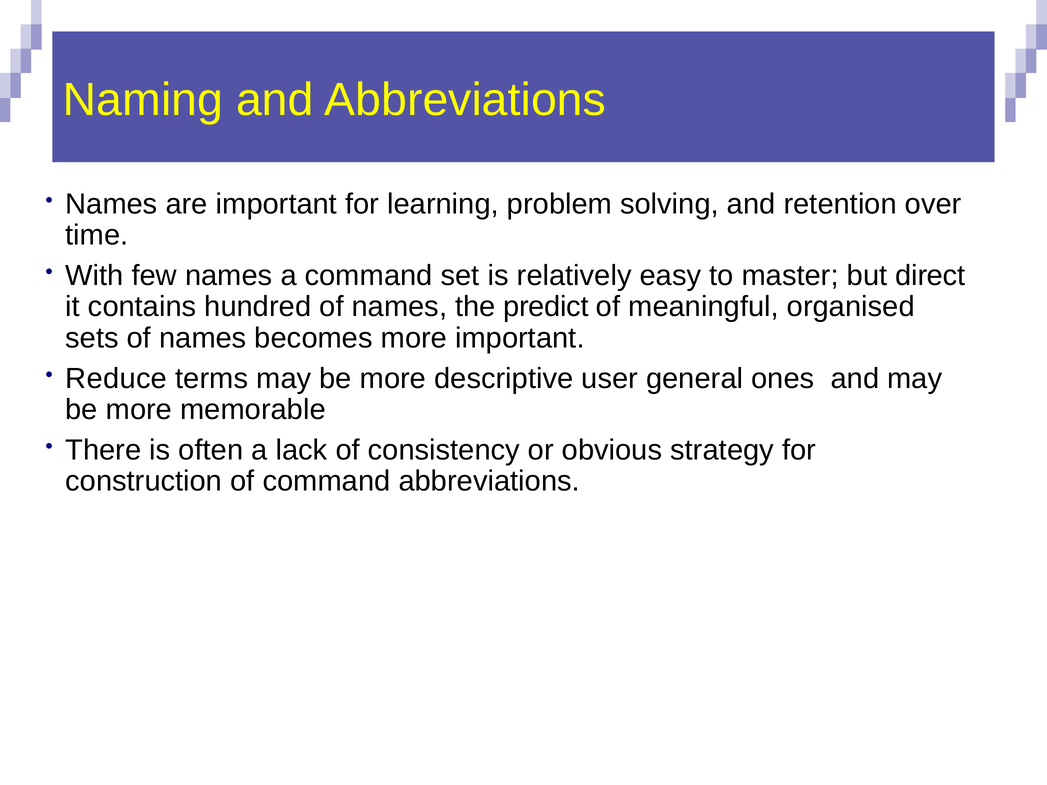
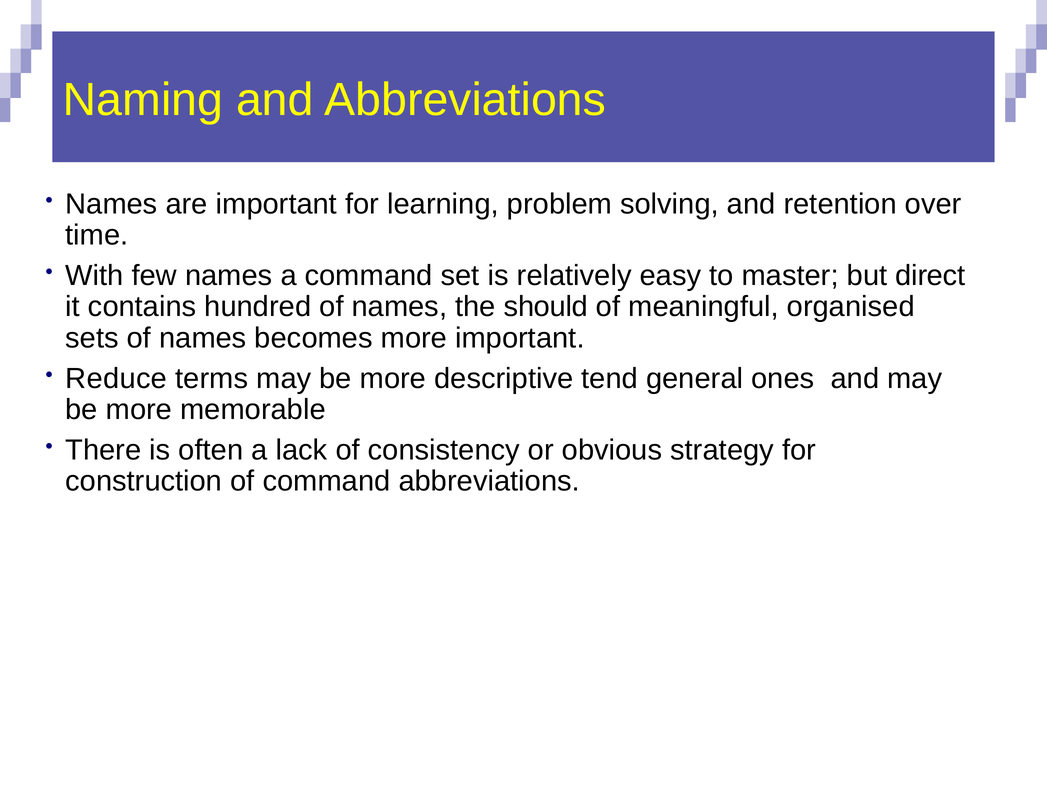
predict: predict -> should
user: user -> tend
